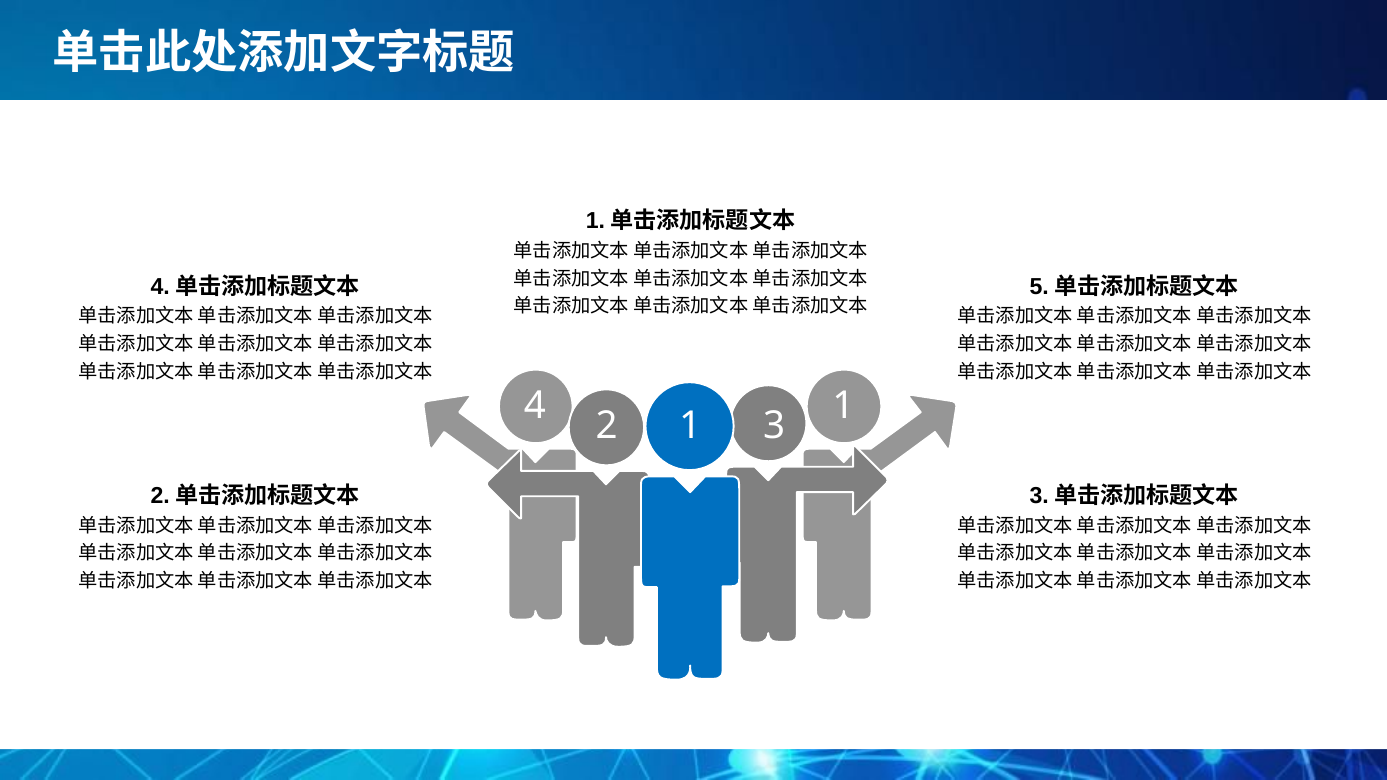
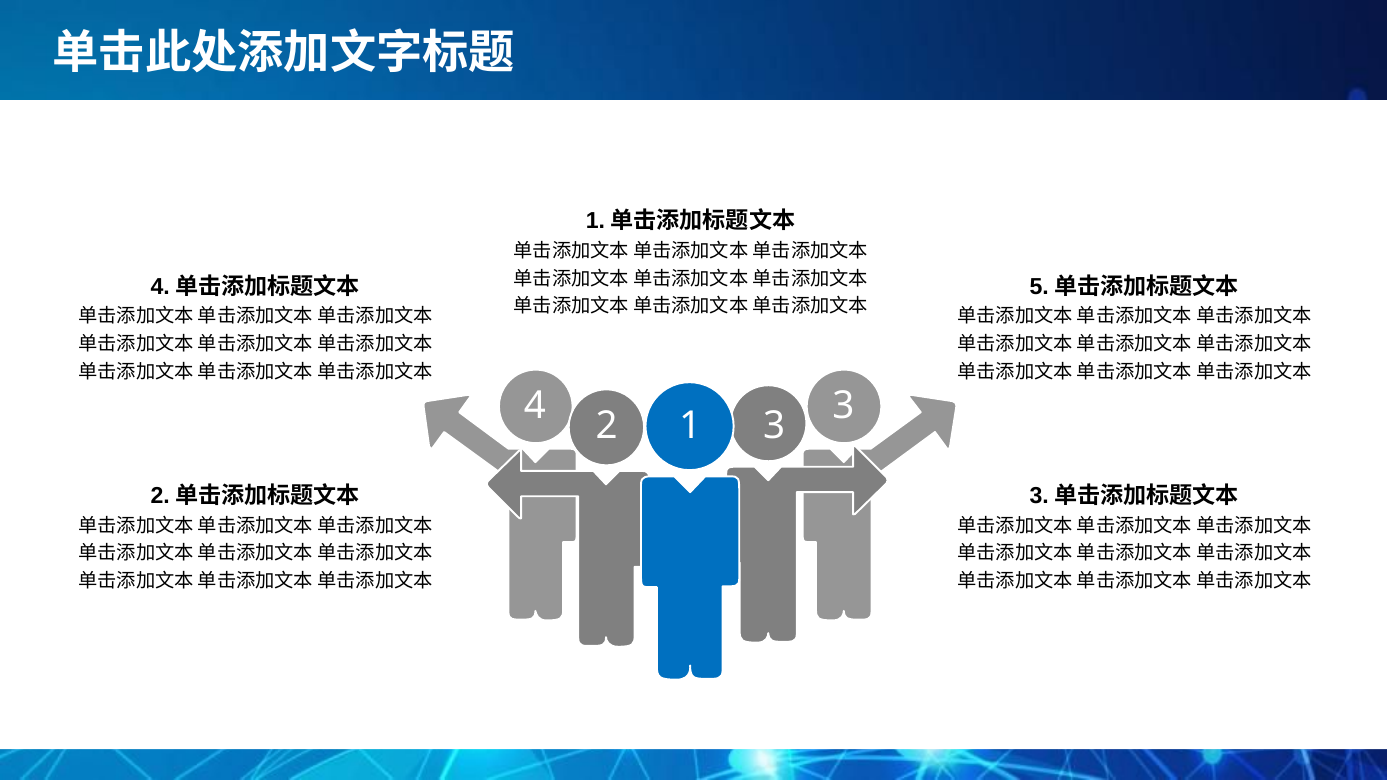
4 1: 1 -> 3
